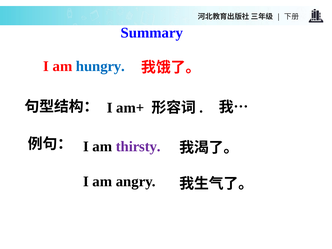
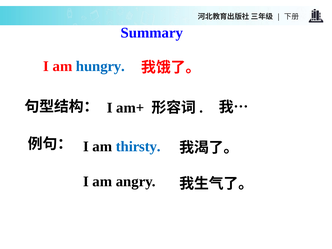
thirsty colour: purple -> blue
